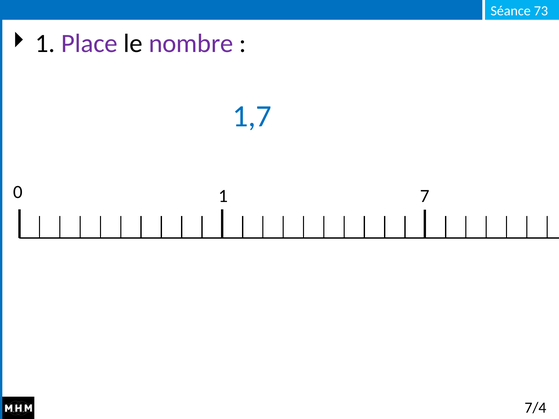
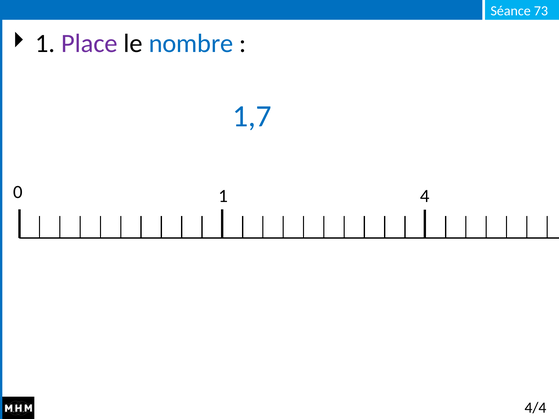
nombre colour: purple -> blue
7: 7 -> 4
7/4: 7/4 -> 4/4
